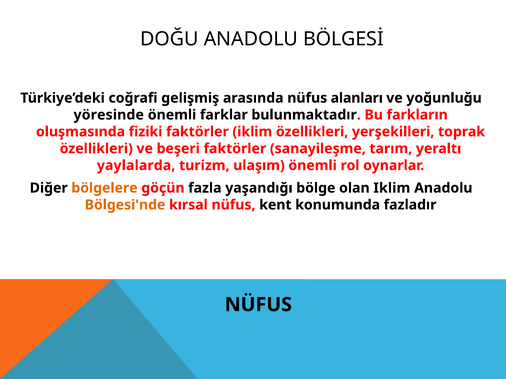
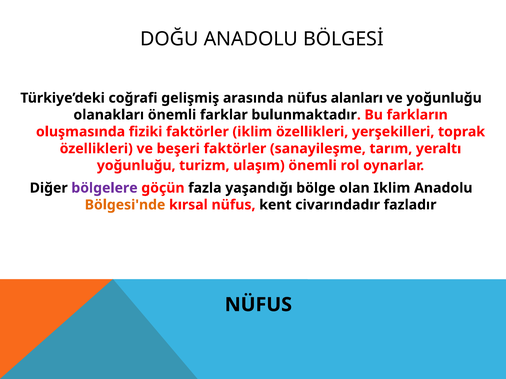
yöresinde: yöresinde -> olanakları
yaylalarda at (136, 166): yaylalarda -> yoğunluğu
bölgelere colour: orange -> purple
konumunda: konumunda -> civarındadır
